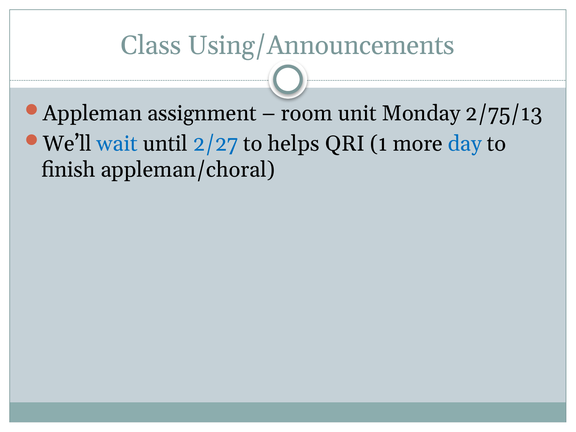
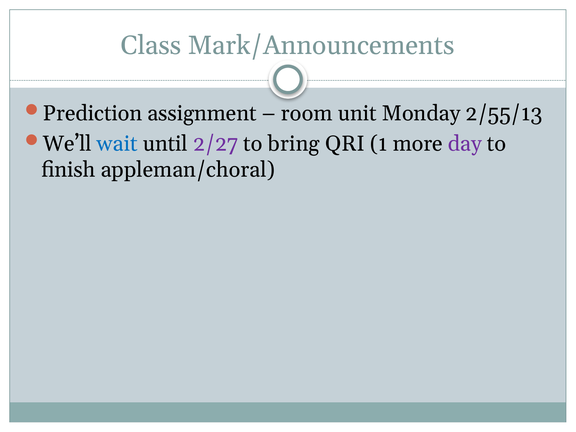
Using/Announcements: Using/Announcements -> Mark/Announcements
Appleman: Appleman -> Prediction
2/75/13: 2/75/13 -> 2/55/13
2/27 colour: blue -> purple
helps: helps -> bring
day colour: blue -> purple
